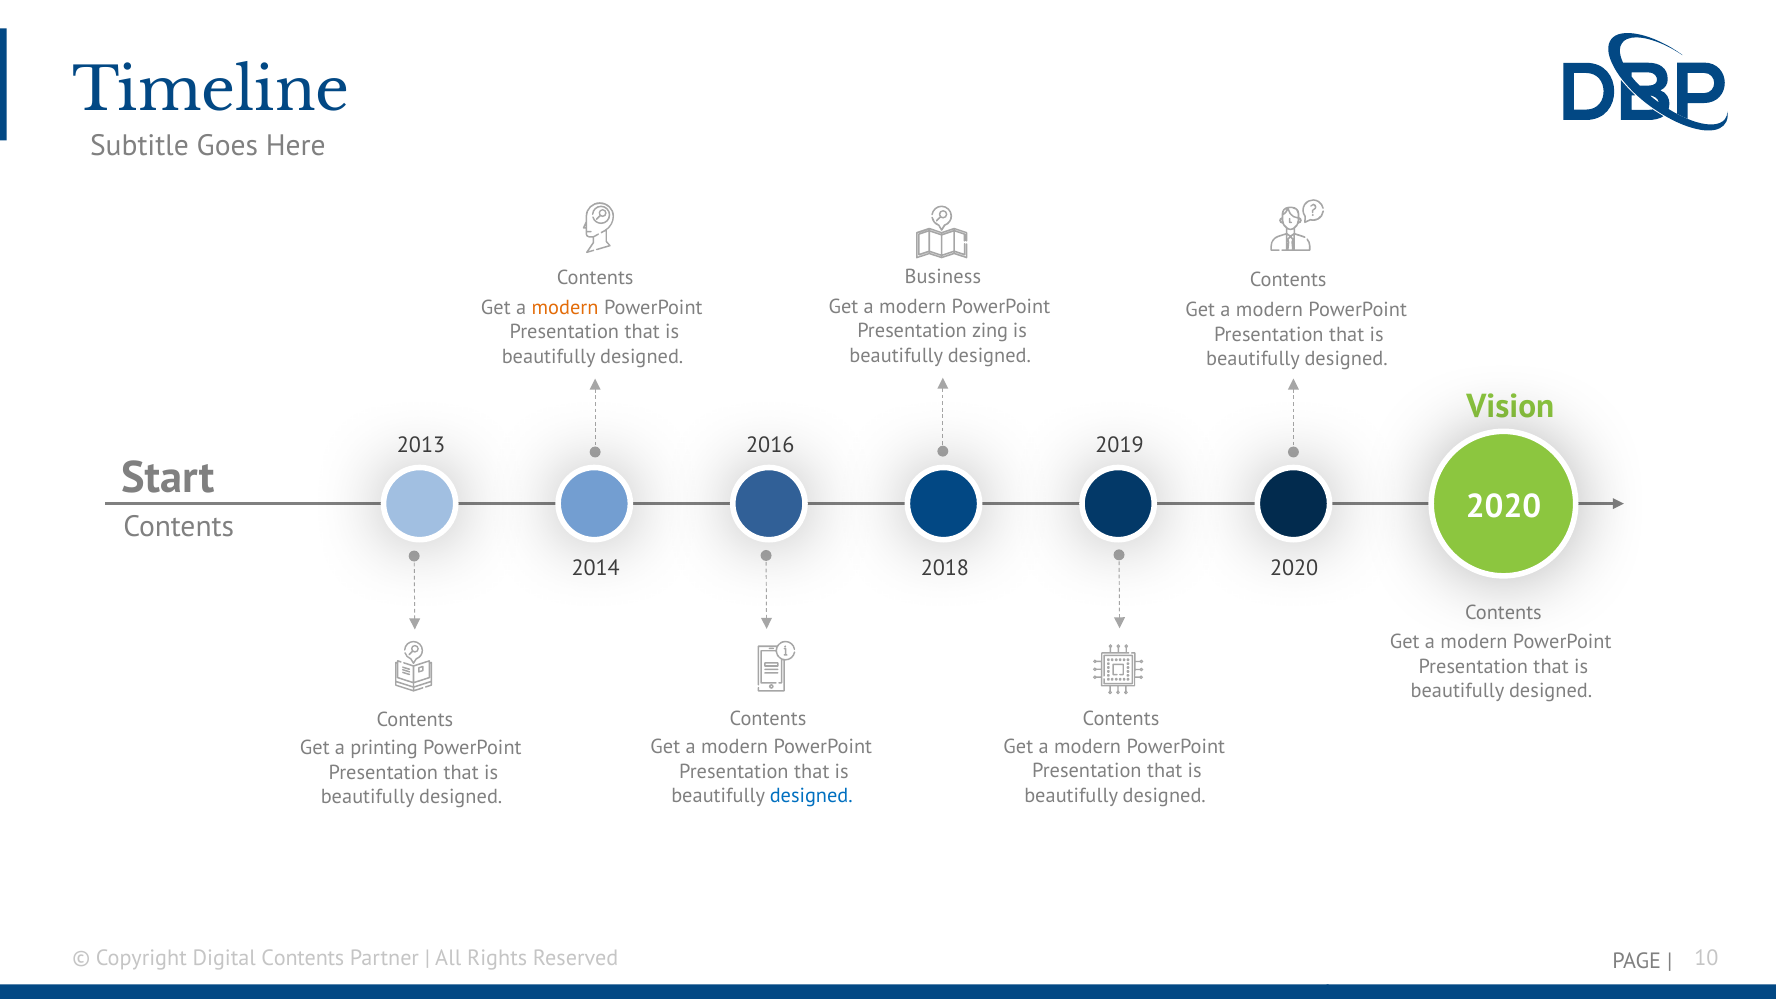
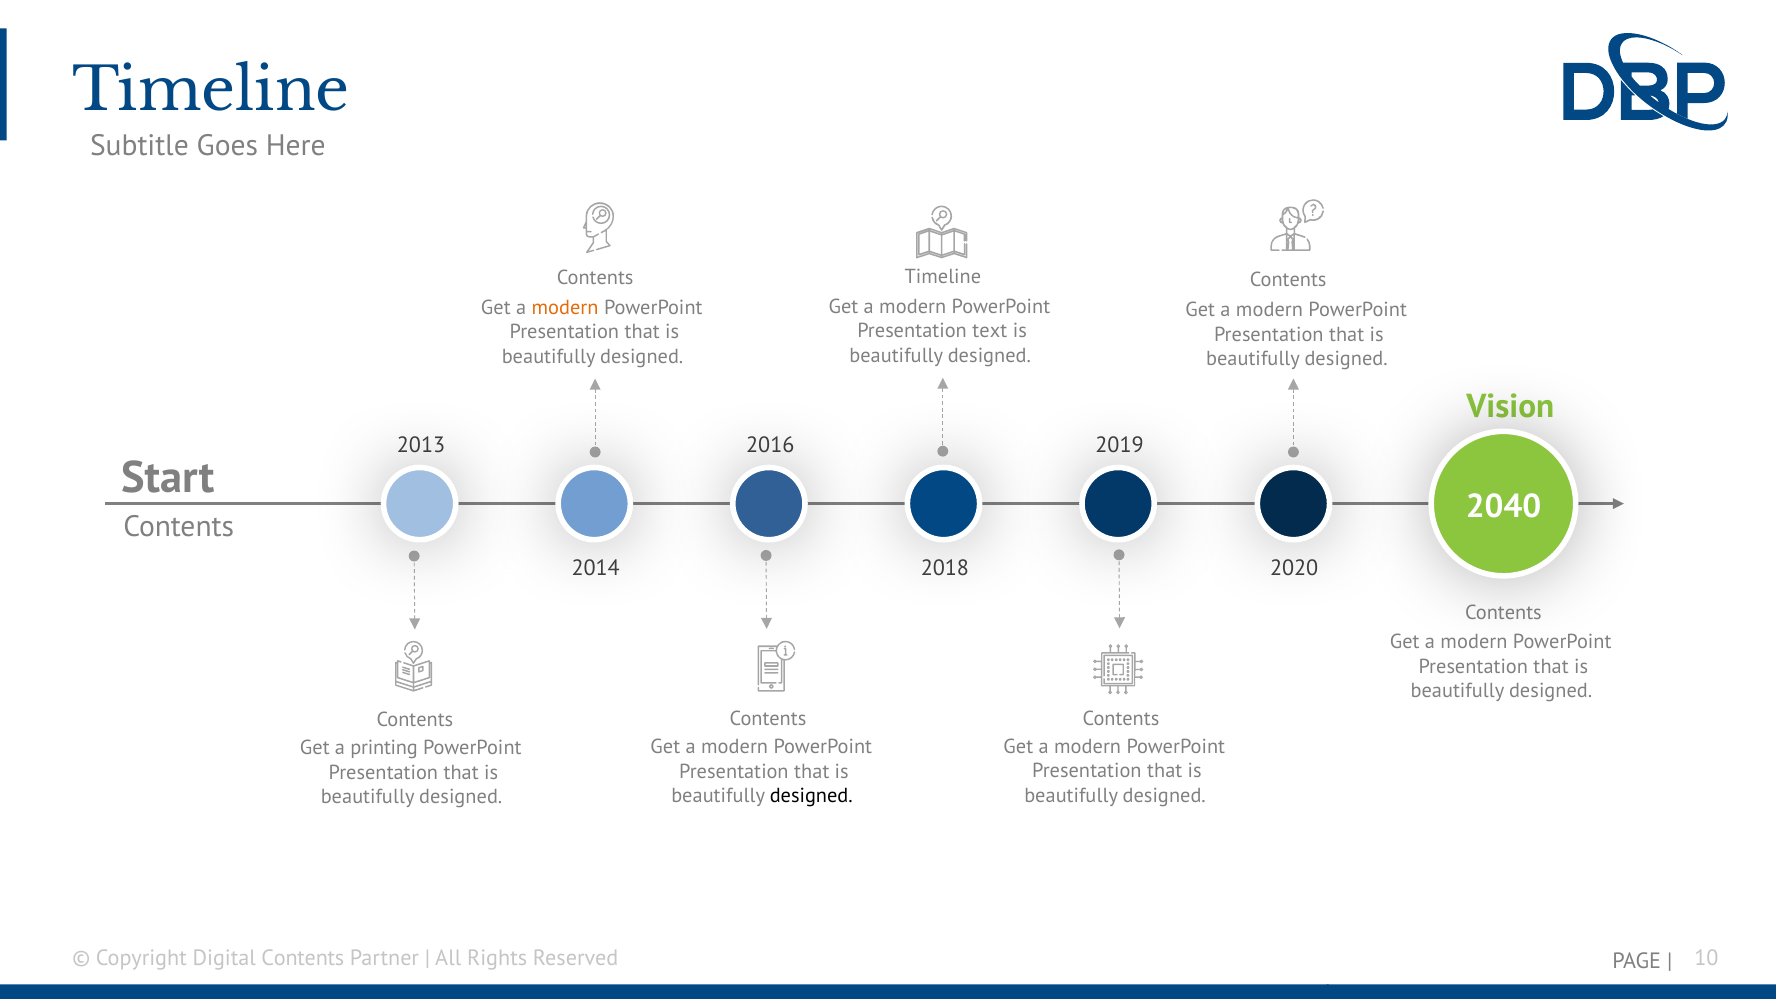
Business at (943, 277): Business -> Timeline
zing: zing -> text
2020 at (1504, 507): 2020 -> 2040
designed at (811, 796) colour: blue -> black
